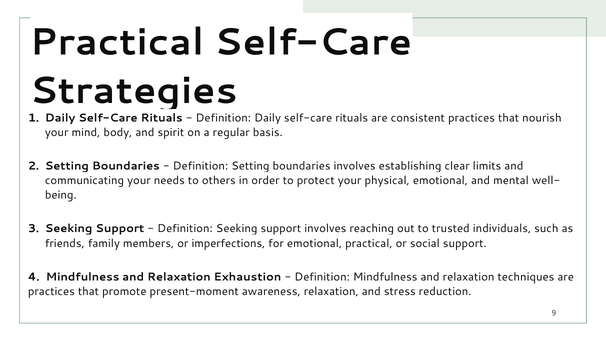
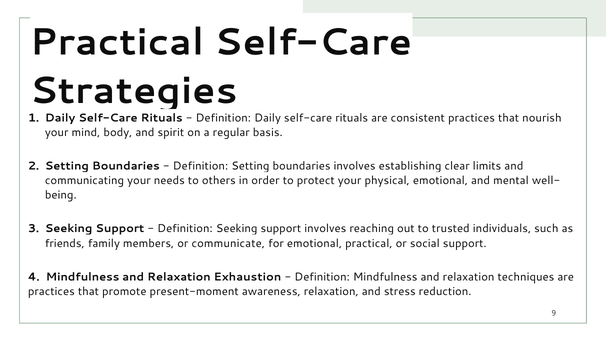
imperfections: imperfections -> communicate
